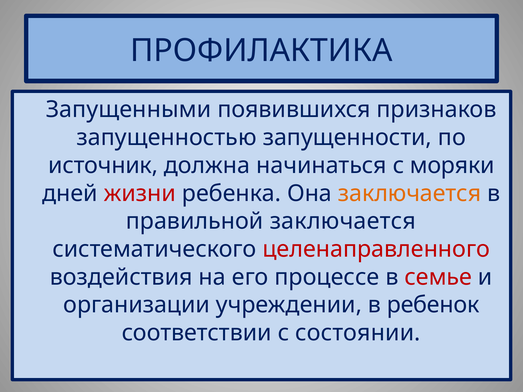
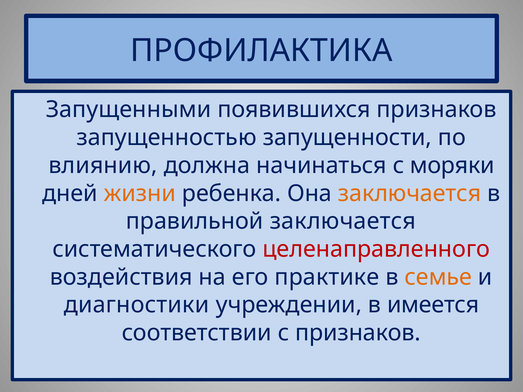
источник: источник -> влиянию
жизни colour: red -> orange
процессе: процессе -> практике
семье colour: red -> orange
организации: организации -> диагностики
ребенок: ребенок -> имеется
с состоянии: состоянии -> признаков
